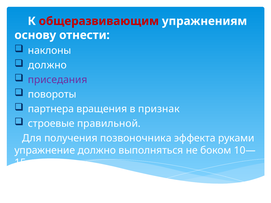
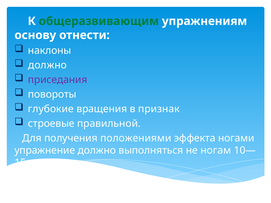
общеразвивающим colour: red -> green
партнера: партнера -> глубокие
позвоночника: позвоночника -> положениями
руками: руками -> ногами
боком: боком -> ногам
